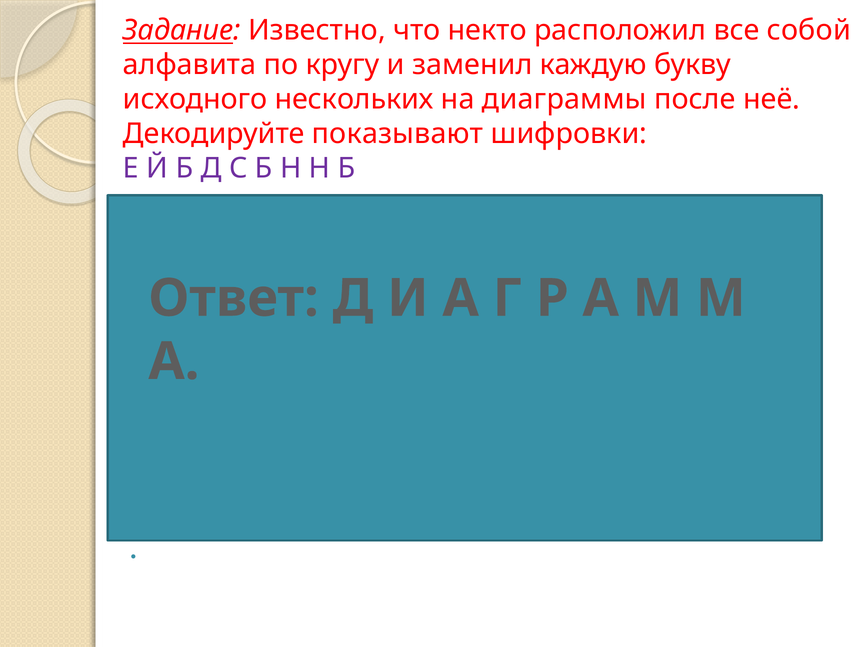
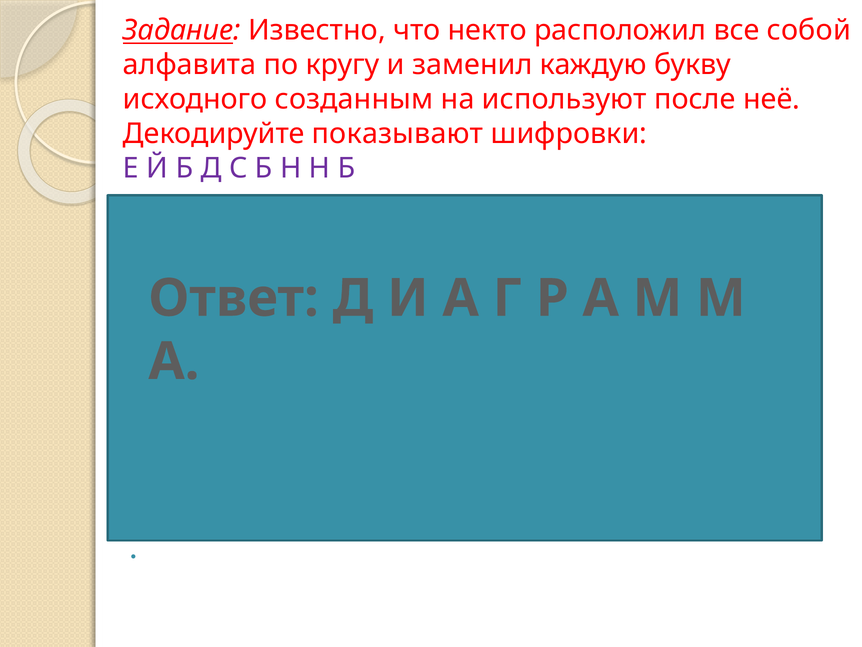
нескольких: нескольких -> созданным
диаграммы: диаграммы -> используют
